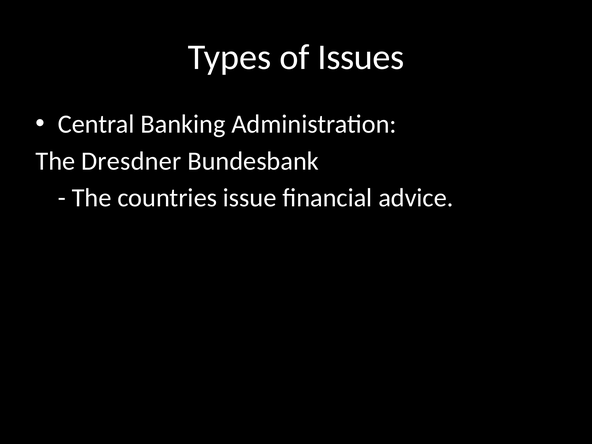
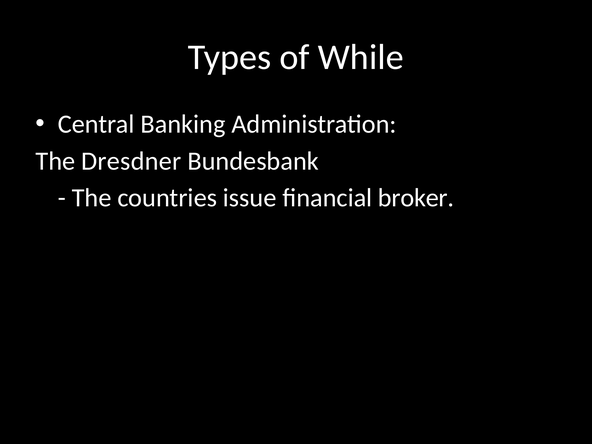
Issues: Issues -> While
advice: advice -> broker
